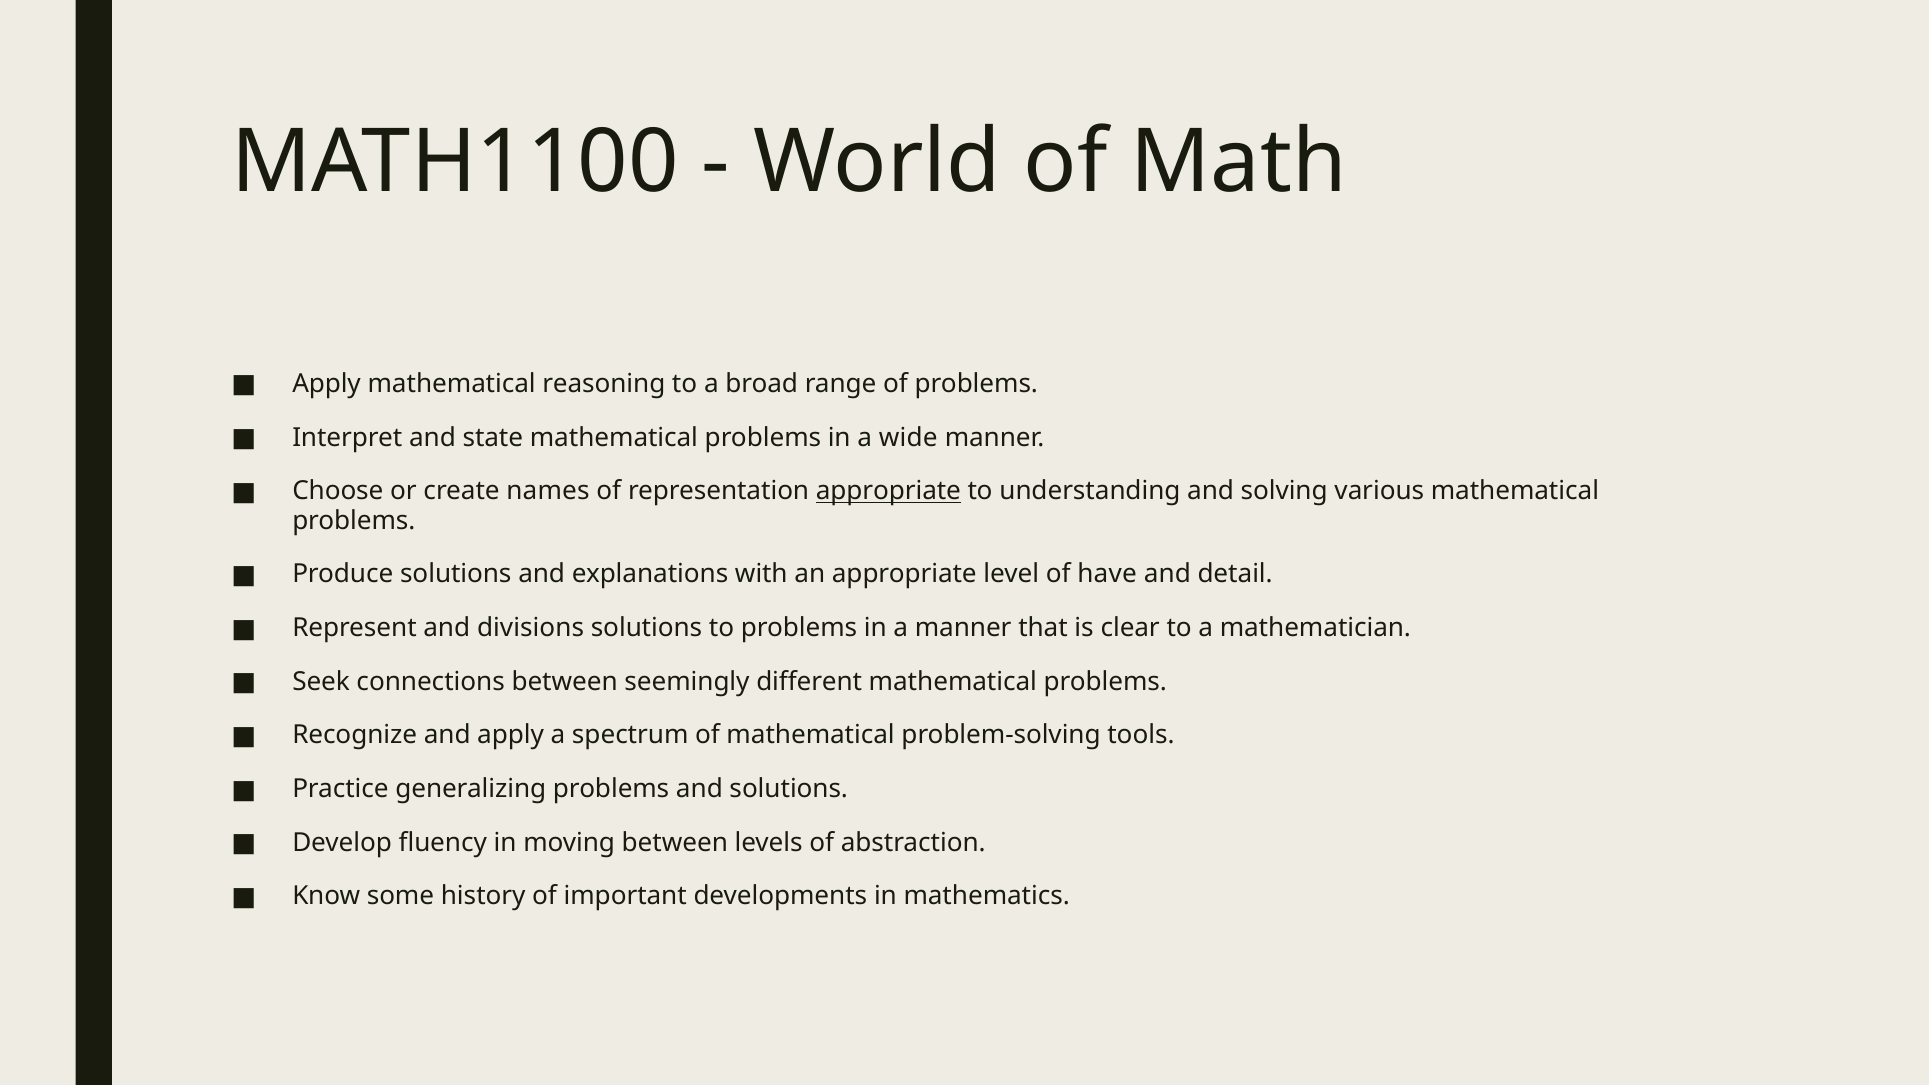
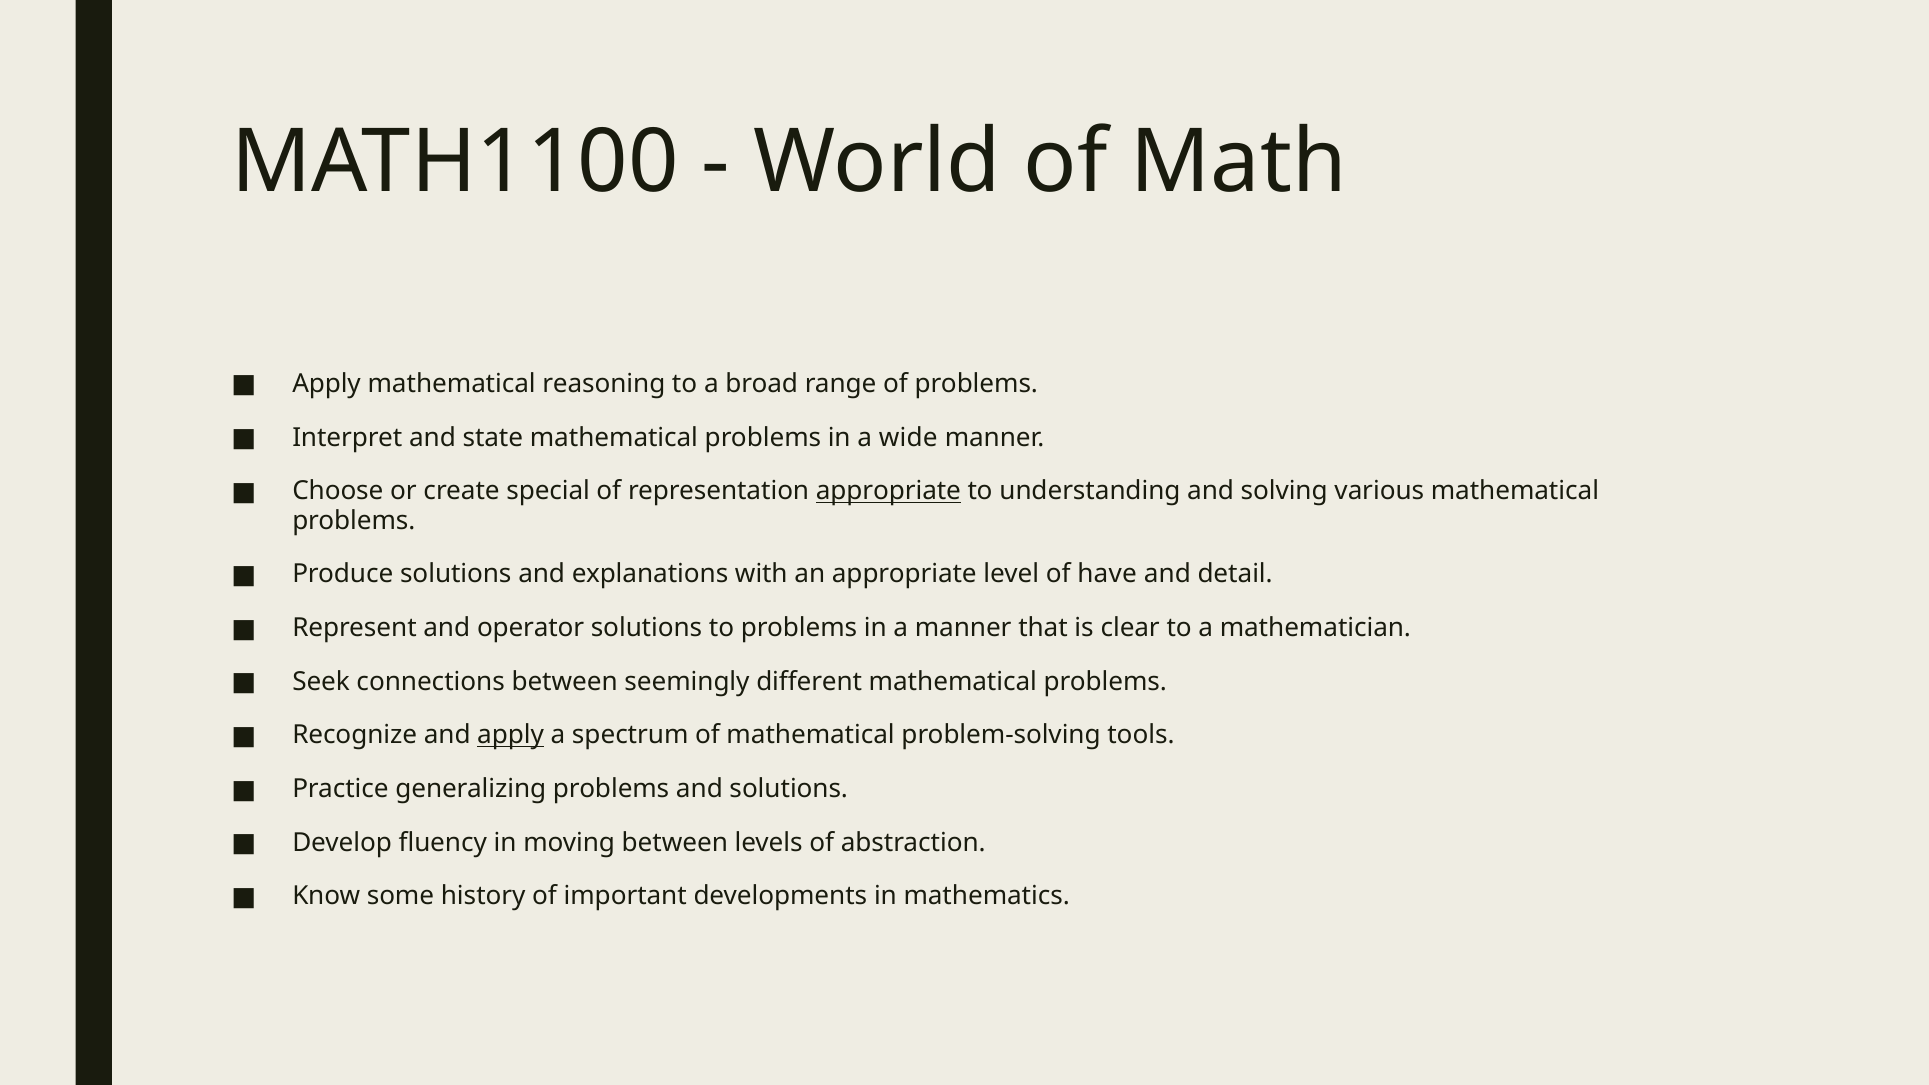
names: names -> special
divisions: divisions -> operator
apply at (511, 735) underline: none -> present
